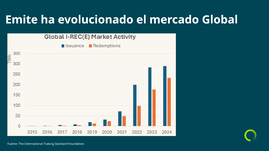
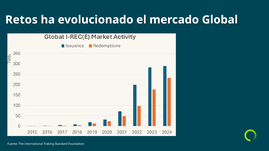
Emite: Emite -> Retos
